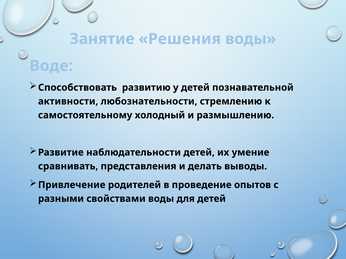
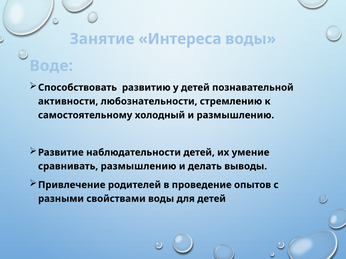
Решения: Решения -> Интереса
сравнивать представления: представления -> размышлению
